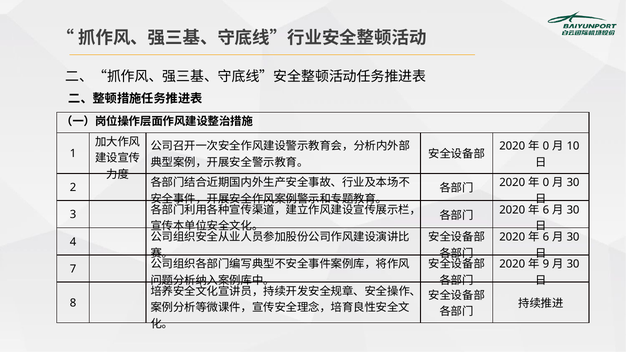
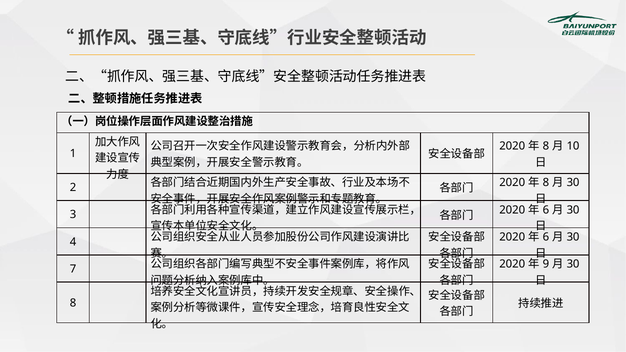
0 at (546, 146): 0 -> 8
0 at (546, 183): 0 -> 8
